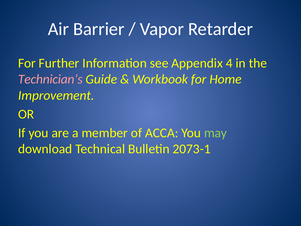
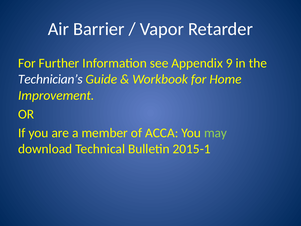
4: 4 -> 9
Technician’s colour: pink -> white
2073-1: 2073-1 -> 2015-1
